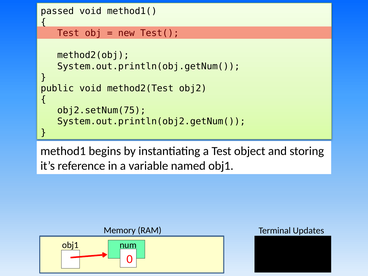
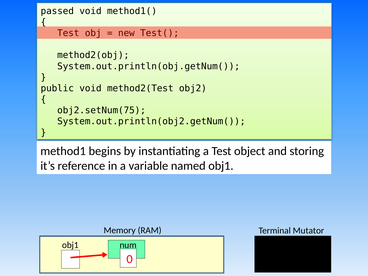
Updates: Updates -> Mutator
